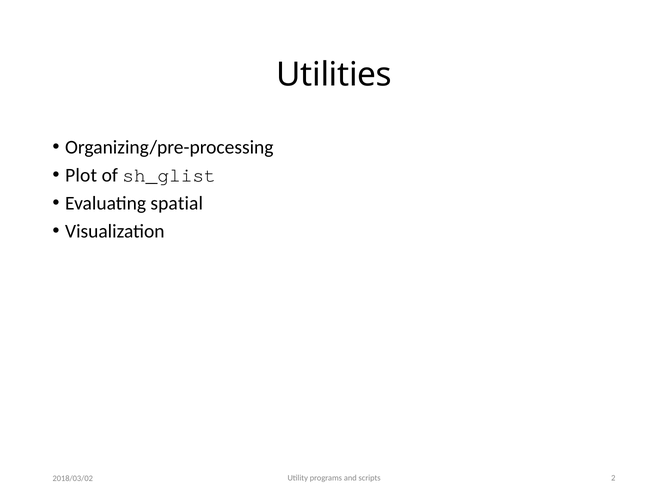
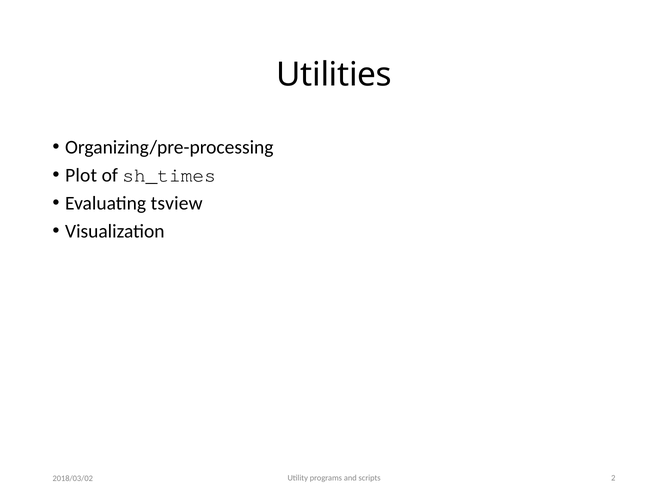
sh_glist: sh_glist -> sh_times
spatial: spatial -> tsview
